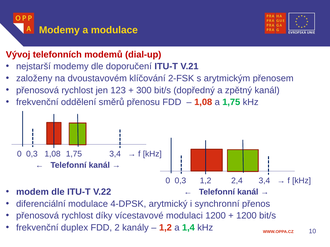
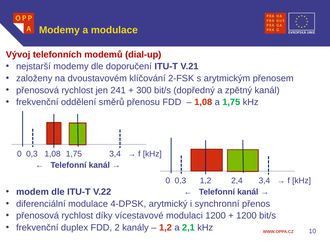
123: 123 -> 241
1,4: 1,4 -> 2,1
